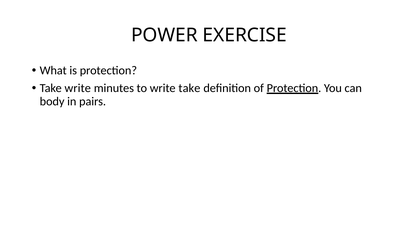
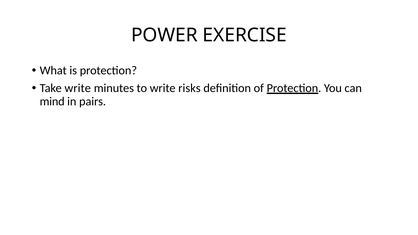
write take: take -> risks
body: body -> mind
